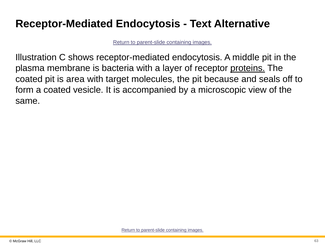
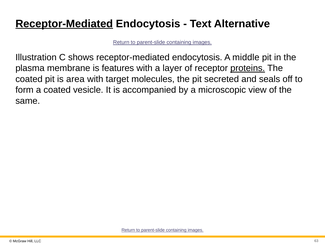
Receptor-Mediated at (64, 24) underline: none -> present
bacteria: bacteria -> features
because: because -> secreted
